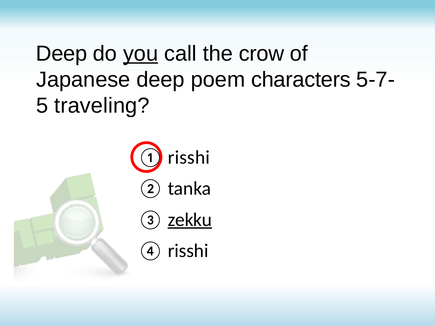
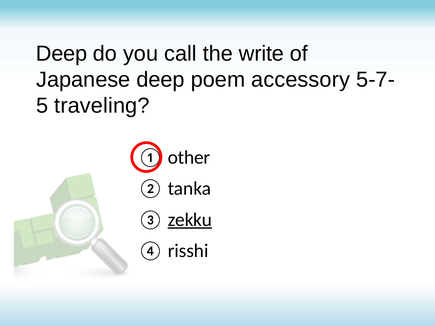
you underline: present -> none
crow: crow -> write
characters: characters -> accessory
risshi at (189, 158): risshi -> other
